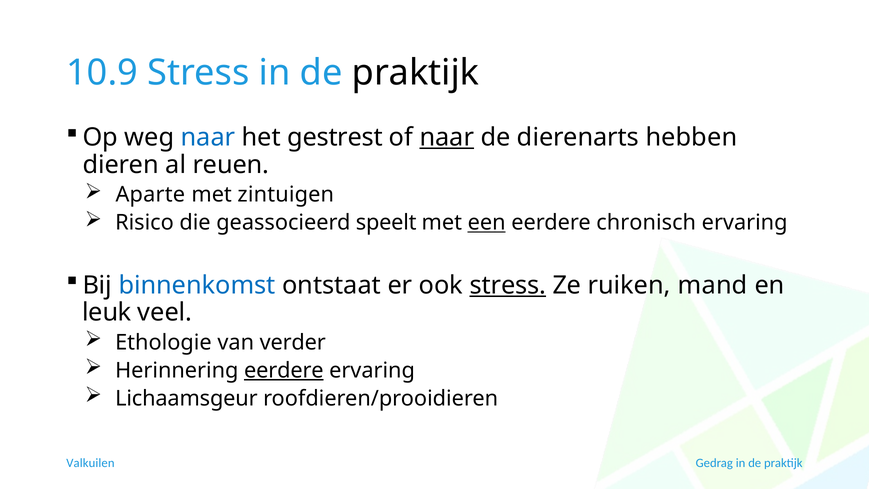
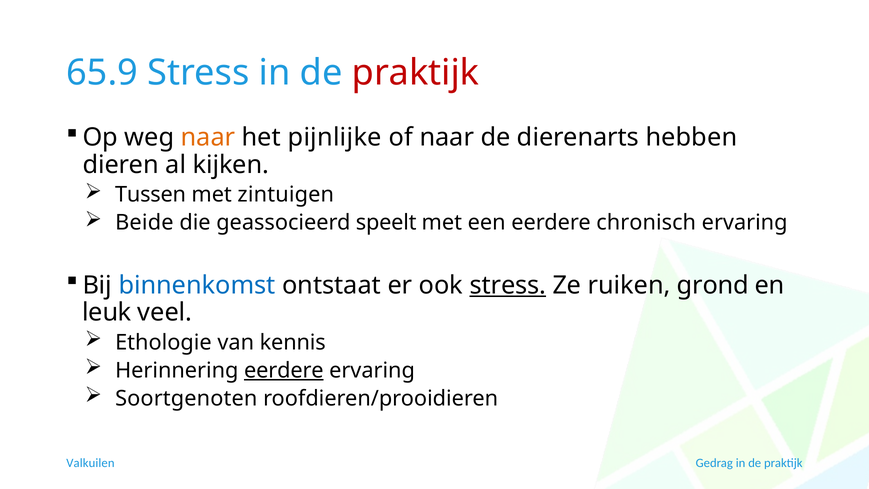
10.9: 10.9 -> 65.9
praktijk at (416, 73) colour: black -> red
naar at (208, 137) colour: blue -> orange
gestrest: gestrest -> pijnlijke
naar at (447, 137) underline: present -> none
reuen: reuen -> kijken
Aparte: Aparte -> Tussen
Risico: Risico -> Beide
een underline: present -> none
mand: mand -> grond
verder: verder -> kennis
Lichaamsgeur: Lichaamsgeur -> Soortgenoten
